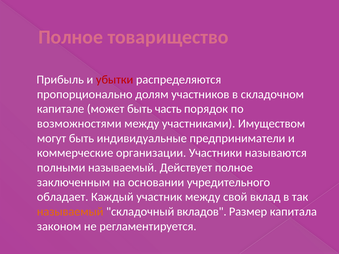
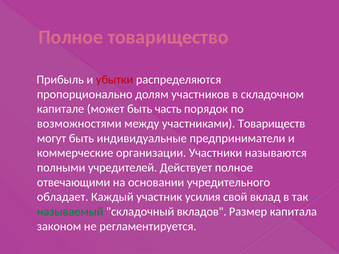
Имуществом: Имуществом -> Товариществ
полными называемый: называемый -> учредителей
заключенным: заключенным -> отвечающими
участник между: между -> усилия
называемый at (70, 212) colour: orange -> green
